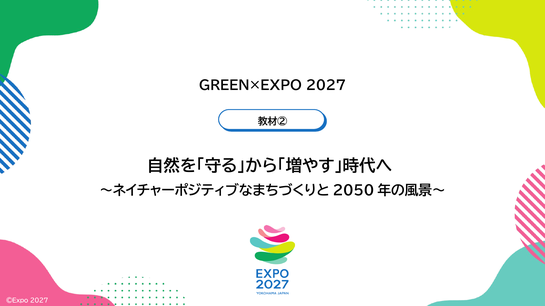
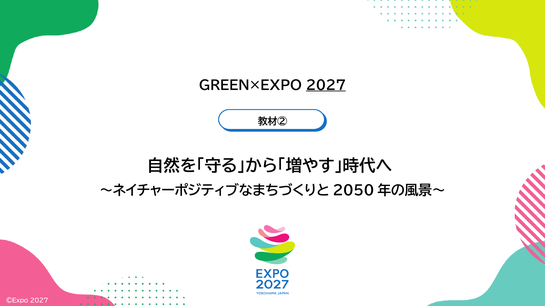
2027 at (326, 86) underline: none -> present
